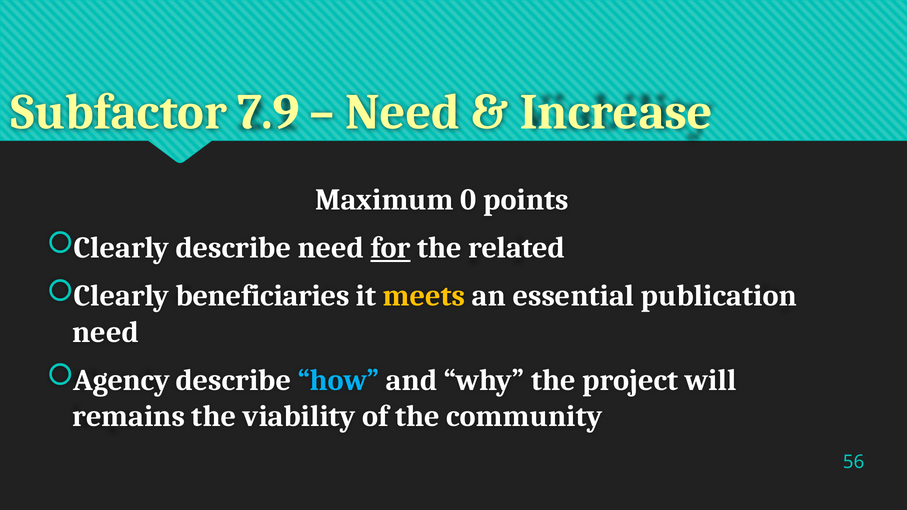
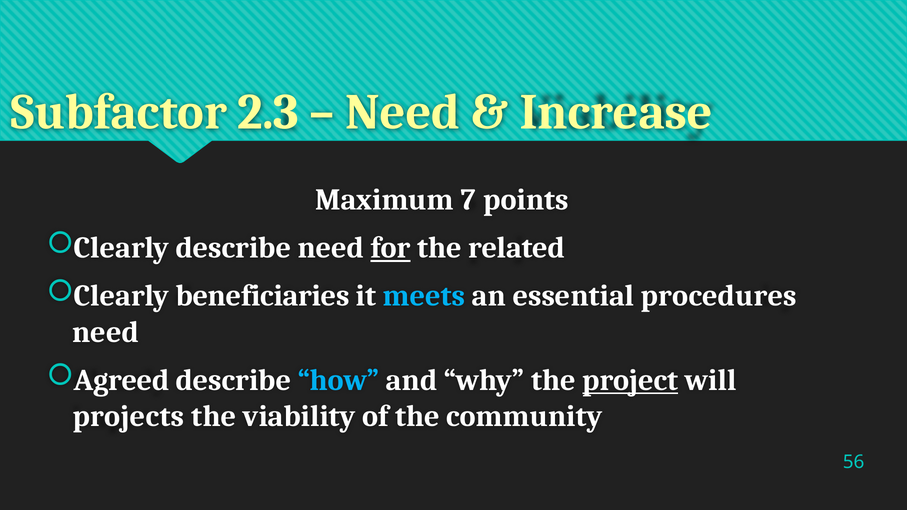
7.9: 7.9 -> 2.3
0: 0 -> 7
meets colour: yellow -> light blue
publication: publication -> procedures
Agency: Agency -> Agreed
project underline: none -> present
remains: remains -> projects
